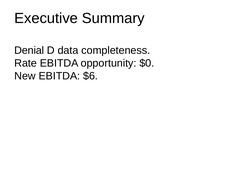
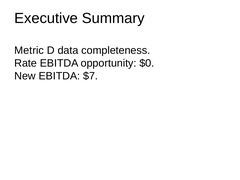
Denial: Denial -> Metric
$6: $6 -> $7
